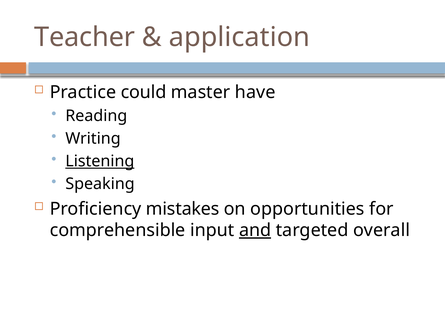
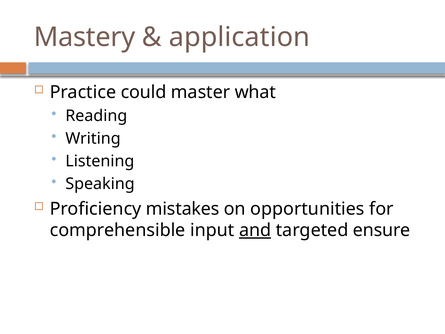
Teacher: Teacher -> Mastery
have: have -> what
Listening underline: present -> none
overall: overall -> ensure
